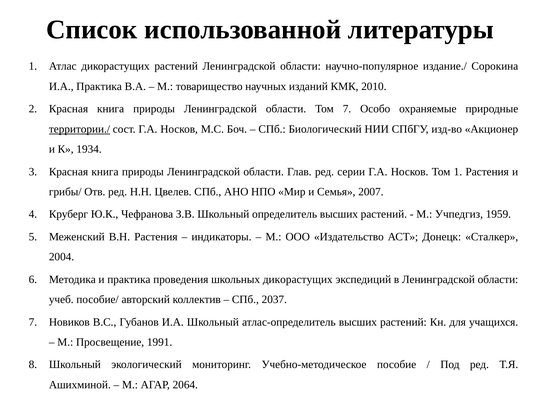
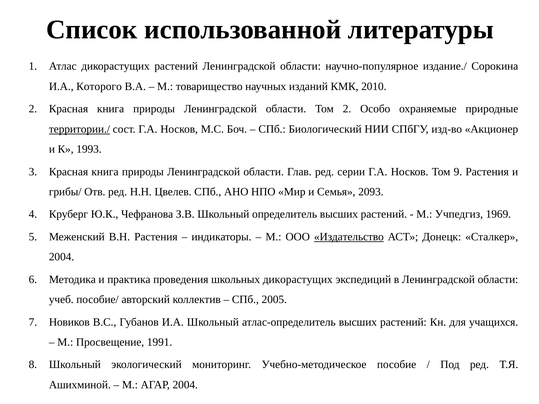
И.А Практика: Практика -> Которого
Том 7: 7 -> 2
1934: 1934 -> 1993
Том 1: 1 -> 9
2007: 2007 -> 2093
1959: 1959 -> 1969
Издательство underline: none -> present
2037: 2037 -> 2005
АГАР 2064: 2064 -> 2004
